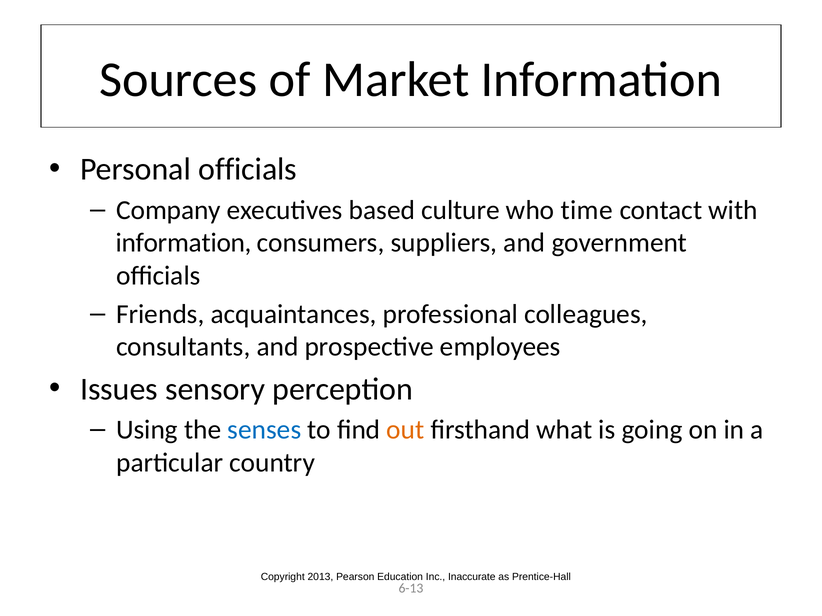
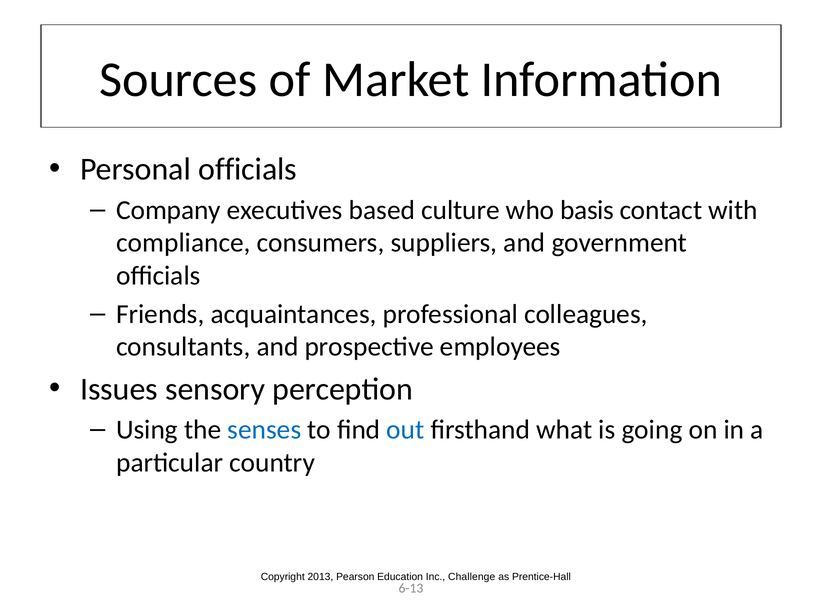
time: time -> basis
information at (184, 243): information -> compliance
out colour: orange -> blue
Inaccurate: Inaccurate -> Challenge
